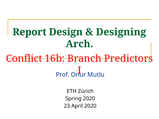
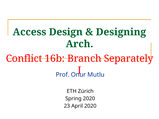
Report: Report -> Access
Predictors: Predictors -> Separately
